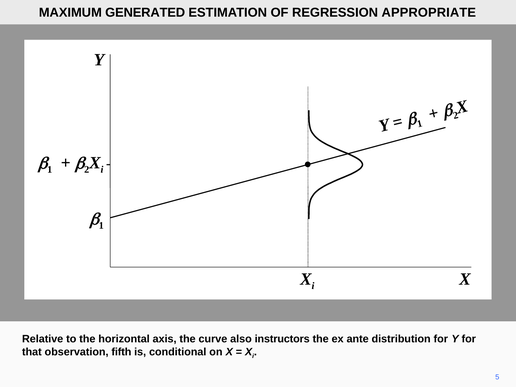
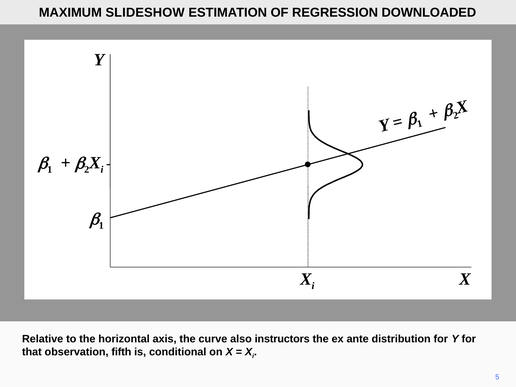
GENERATED: GENERATED -> SLIDESHOW
APPROPRIATE: APPROPRIATE -> DOWNLOADED
